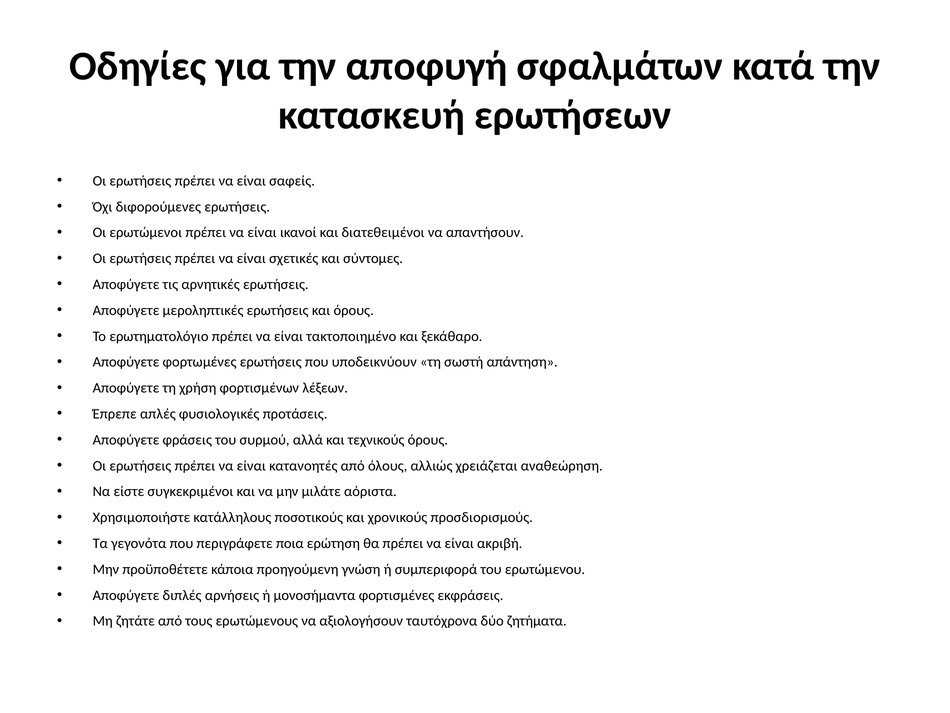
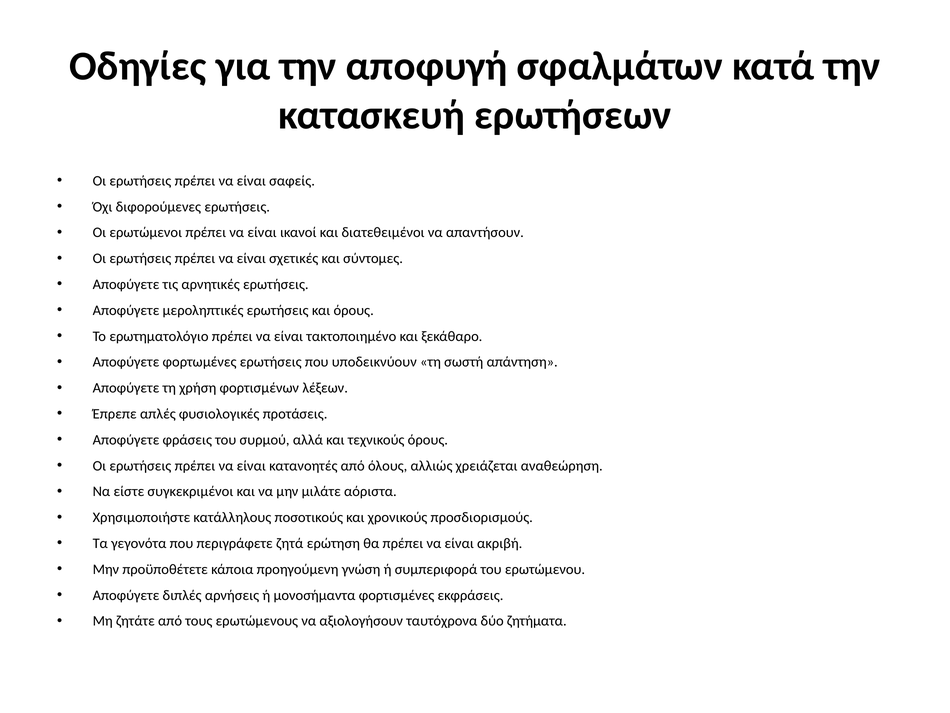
ποια: ποια -> ζητά
